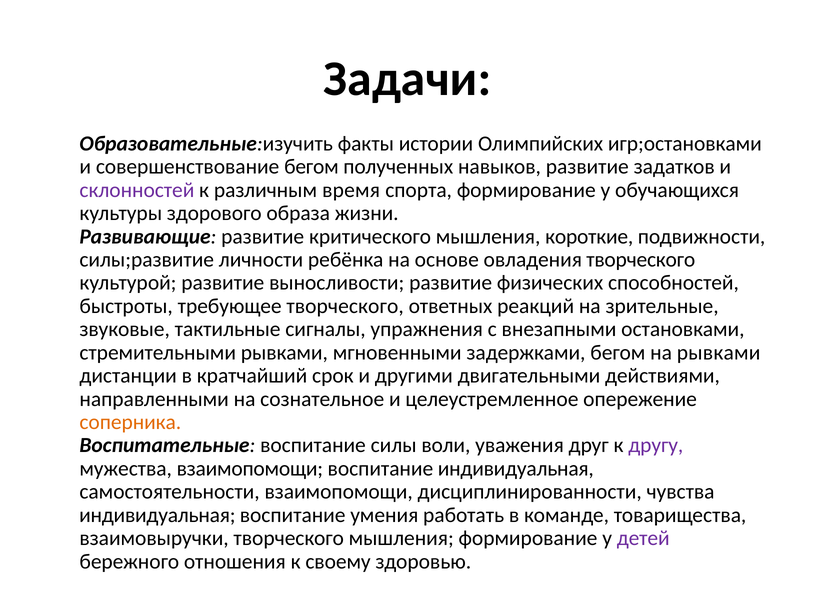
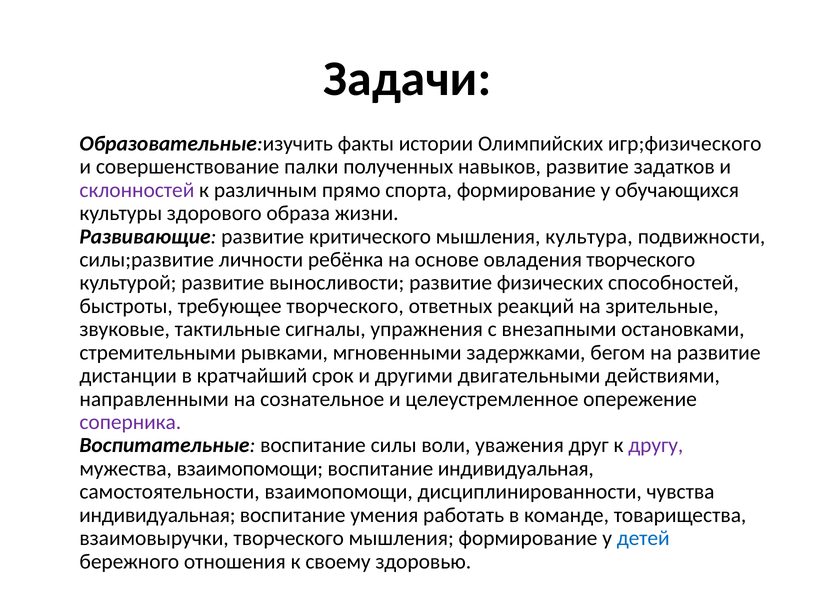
игр;остановками: игр;остановками -> игр;физического
совершенствование бегом: бегом -> палки
время: время -> прямо
короткие: короткие -> культура
на рывками: рывками -> развитие
соперника colour: orange -> purple
детей colour: purple -> blue
